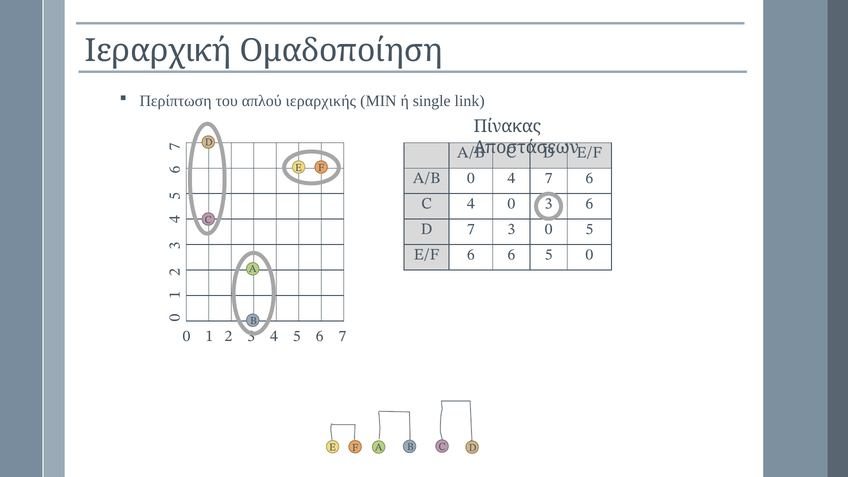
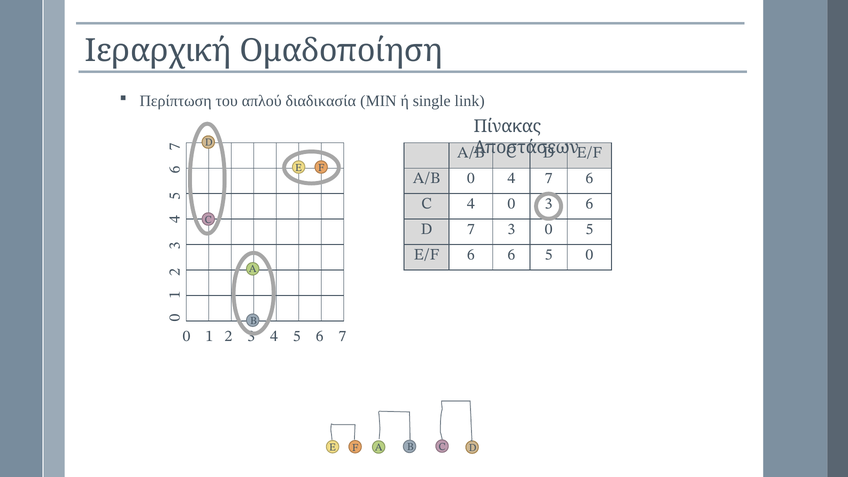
ιεραρχικής: ιεραρχικής -> διαδικασία
